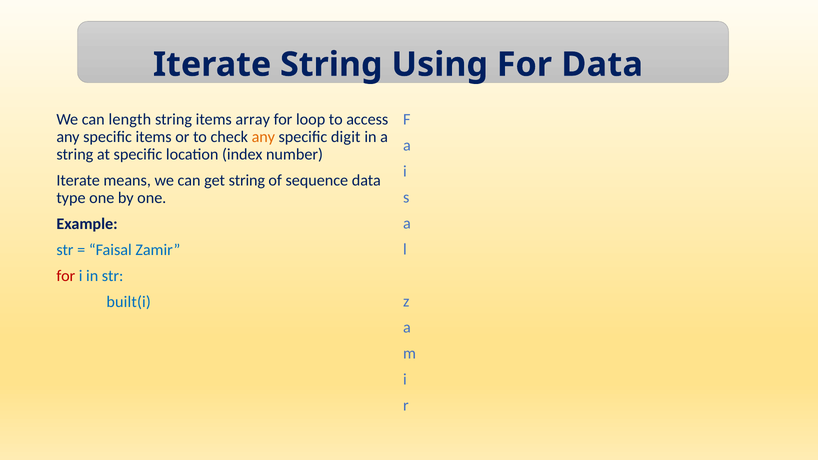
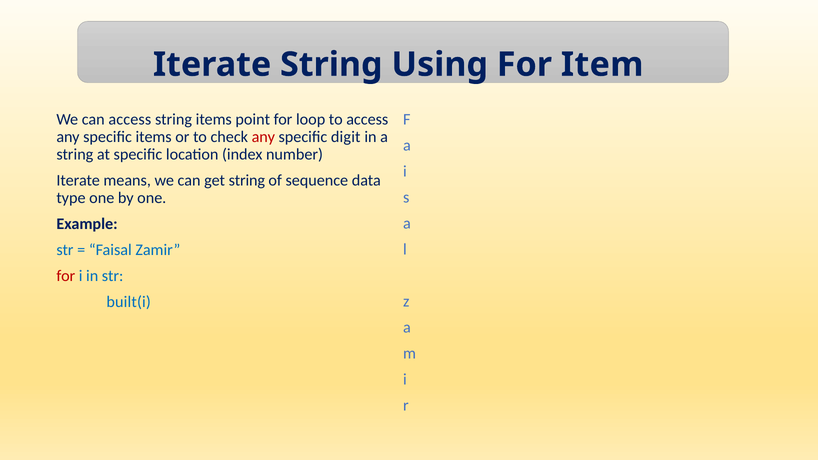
For Data: Data -> Item
can length: length -> access
array: array -> point
any at (263, 137) colour: orange -> red
